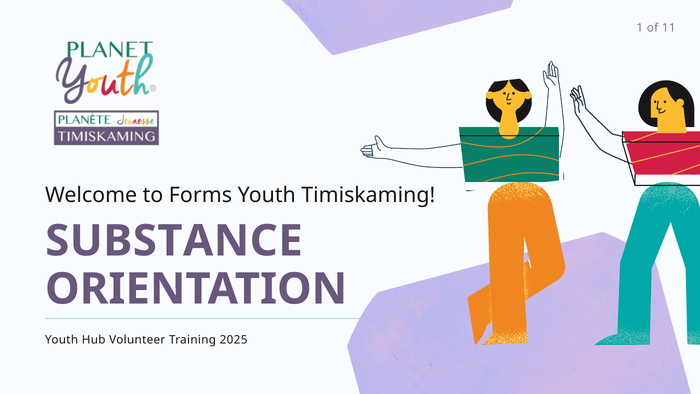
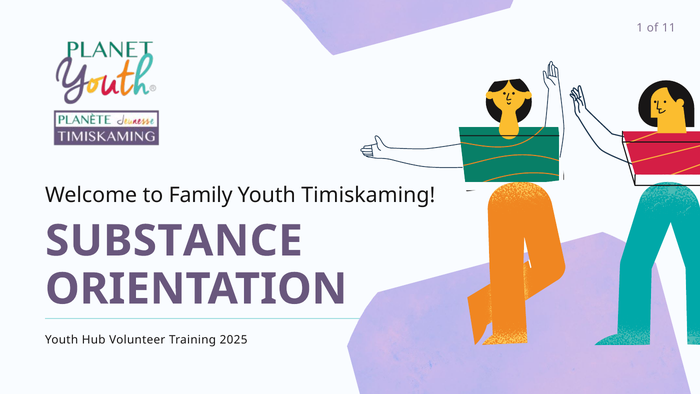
Forms: Forms -> Family
